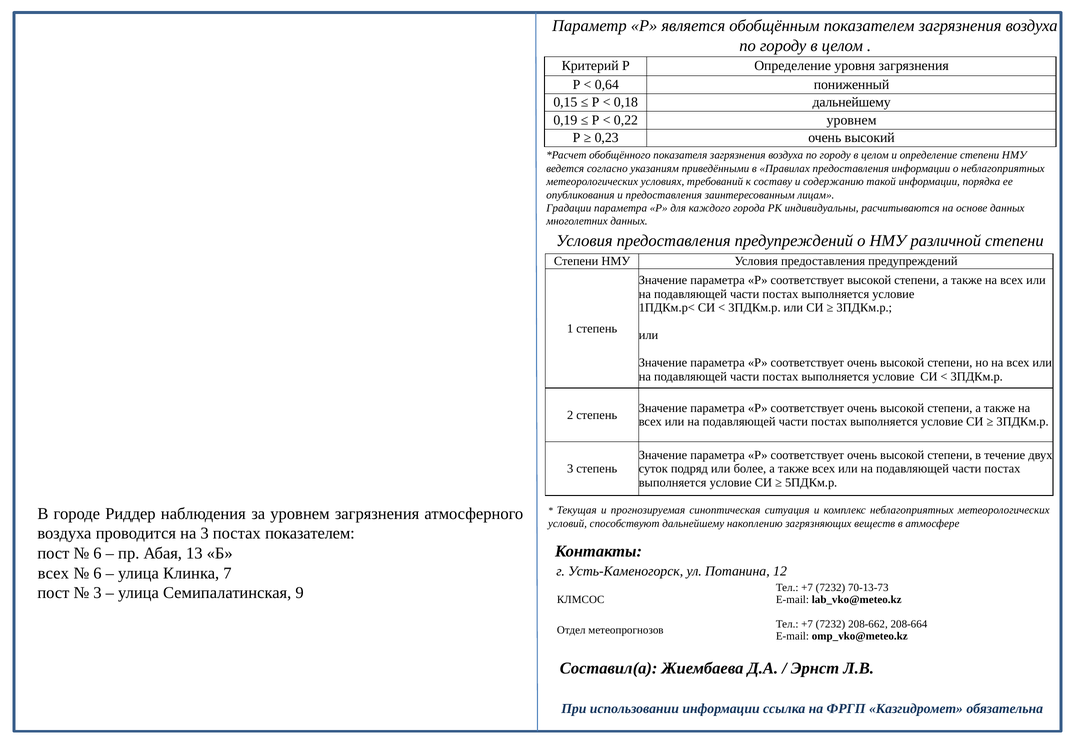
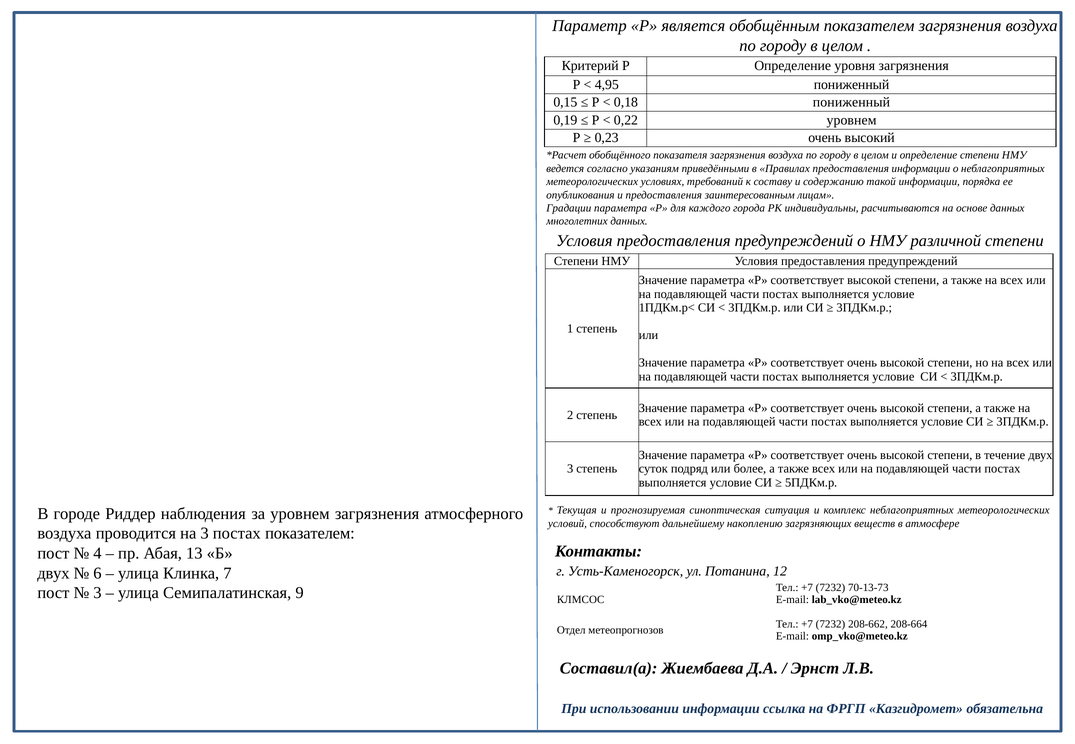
0,64: 0,64 -> 4,95
0,18 дальнейшему: дальнейшему -> пониженный
6 at (97, 553): 6 -> 4
всех at (53, 573): всех -> двух
